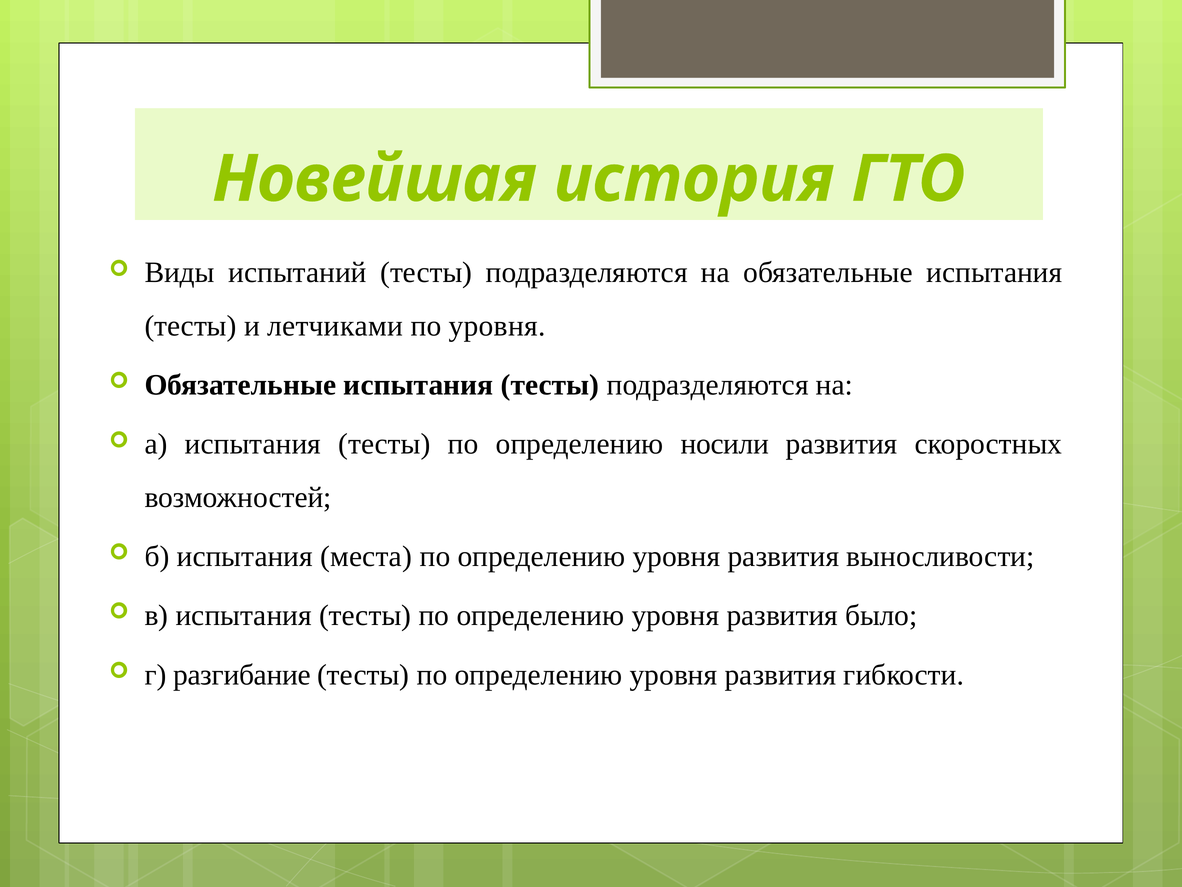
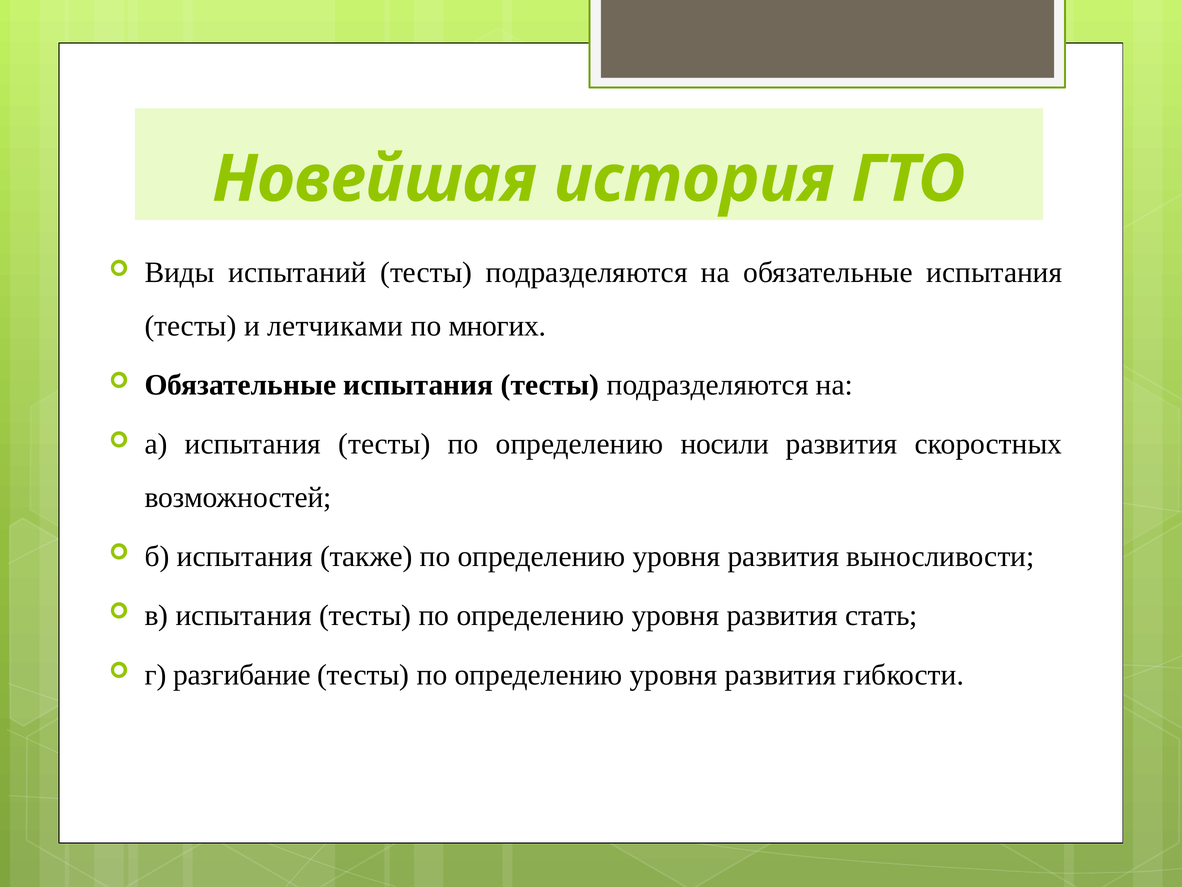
по уровня: уровня -> многих
места: места -> также
было: было -> стать
